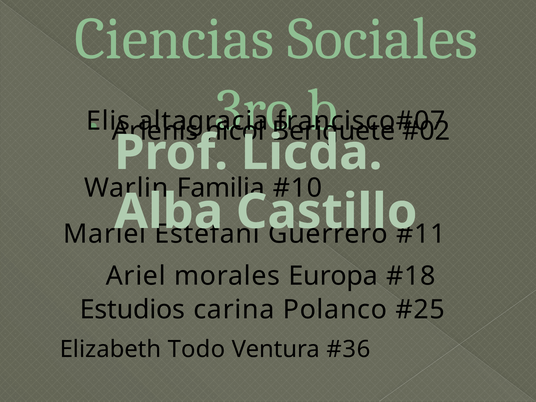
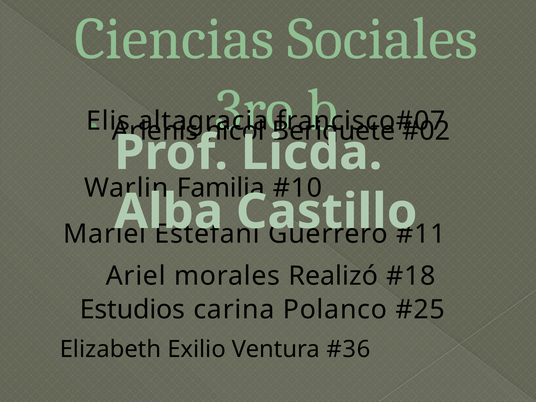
Europa: Europa -> Realizó
Todo: Todo -> Exilio
